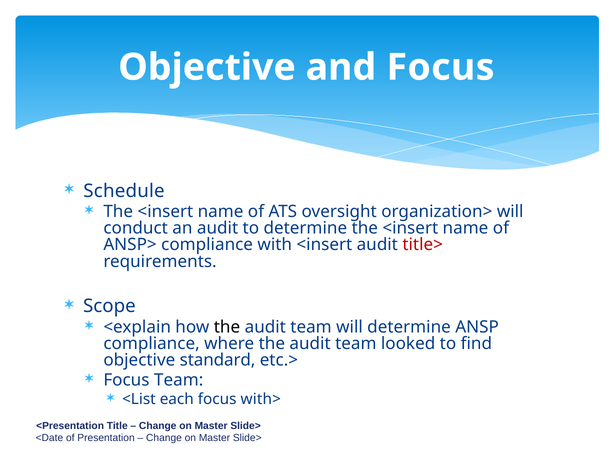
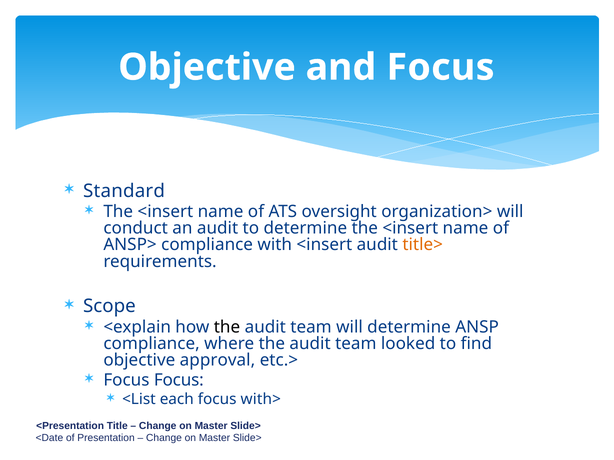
Schedule: Schedule -> Standard
title> colour: red -> orange
standard: standard -> approval
Focus Team: Team -> Focus
